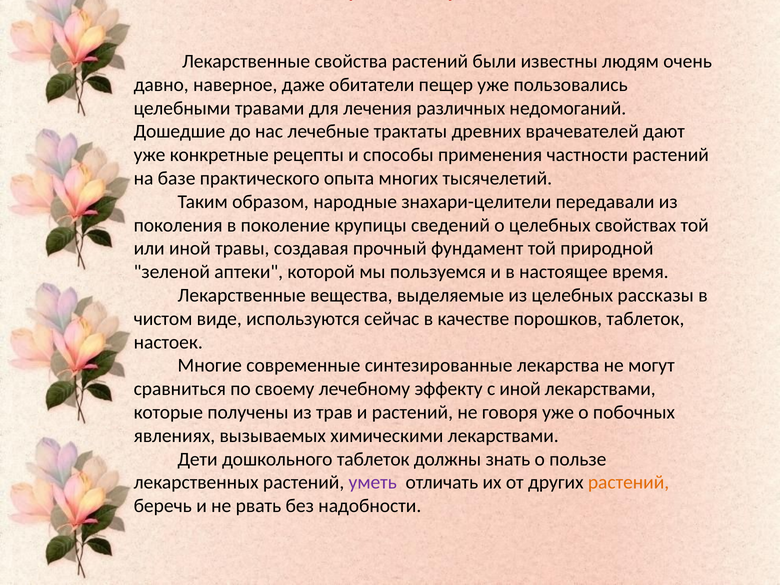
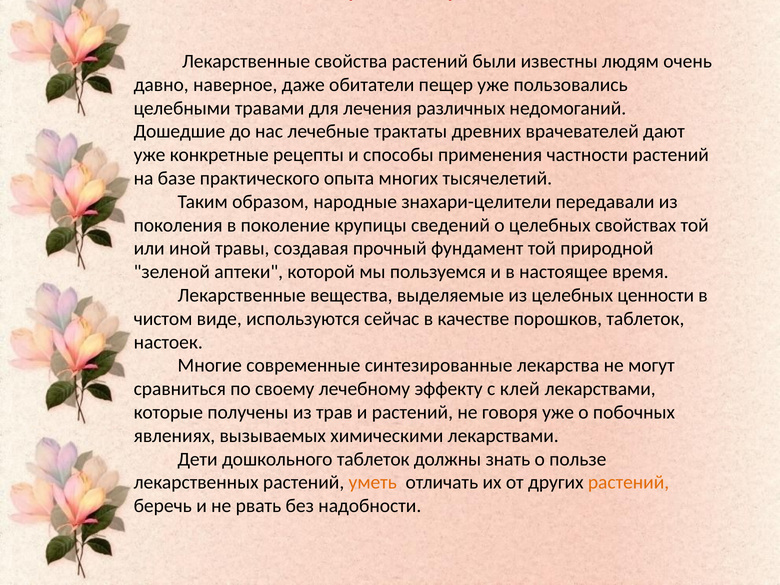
рассказы: рассказы -> ценности
с иной: иной -> клей
уметь colour: purple -> orange
